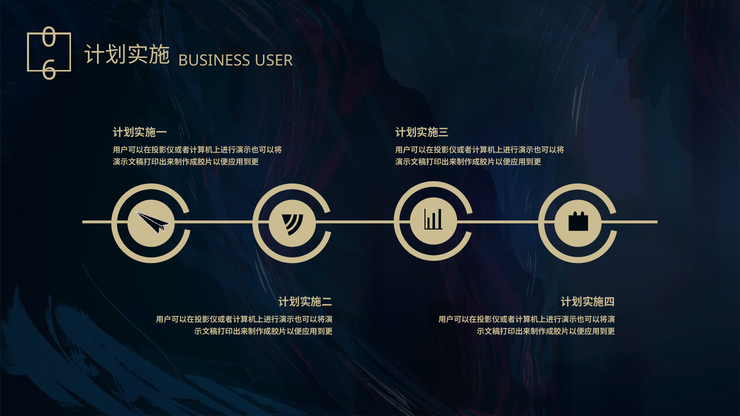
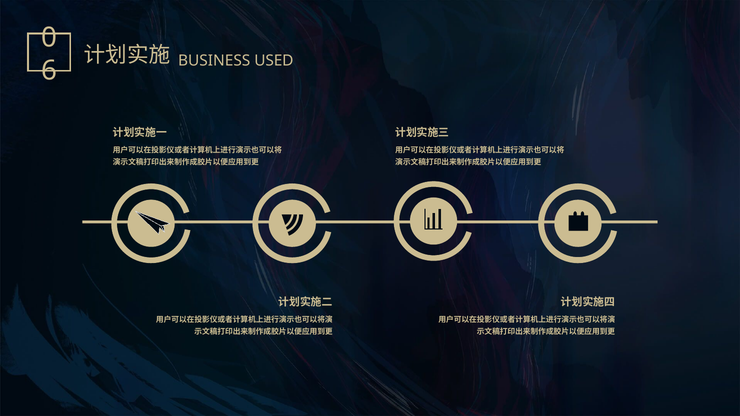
USER: USER -> USED
